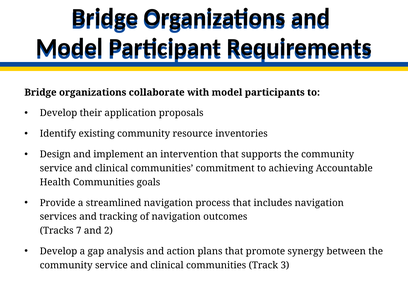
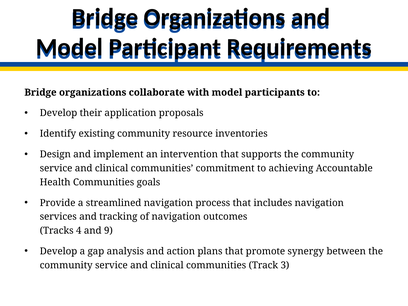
7: 7 -> 4
2: 2 -> 9
